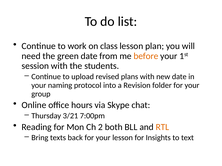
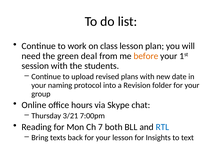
green date: date -> deal
2: 2 -> 7
RTL colour: orange -> blue
